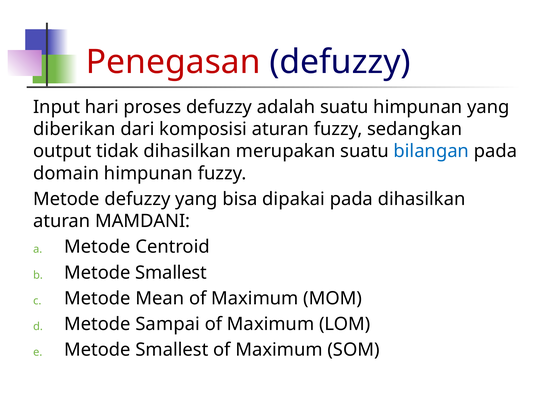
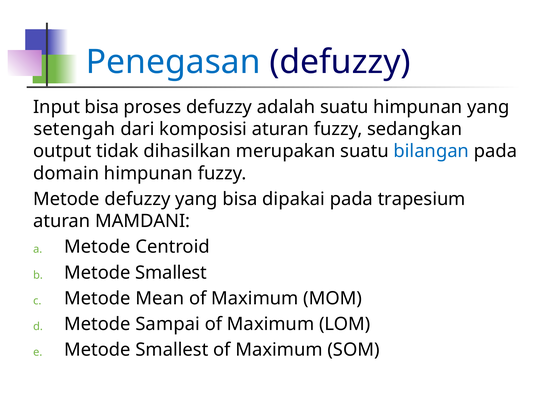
Penegasan colour: red -> blue
Input hari: hari -> bisa
diberikan: diberikan -> setengah
pada dihasilkan: dihasilkan -> trapesium
